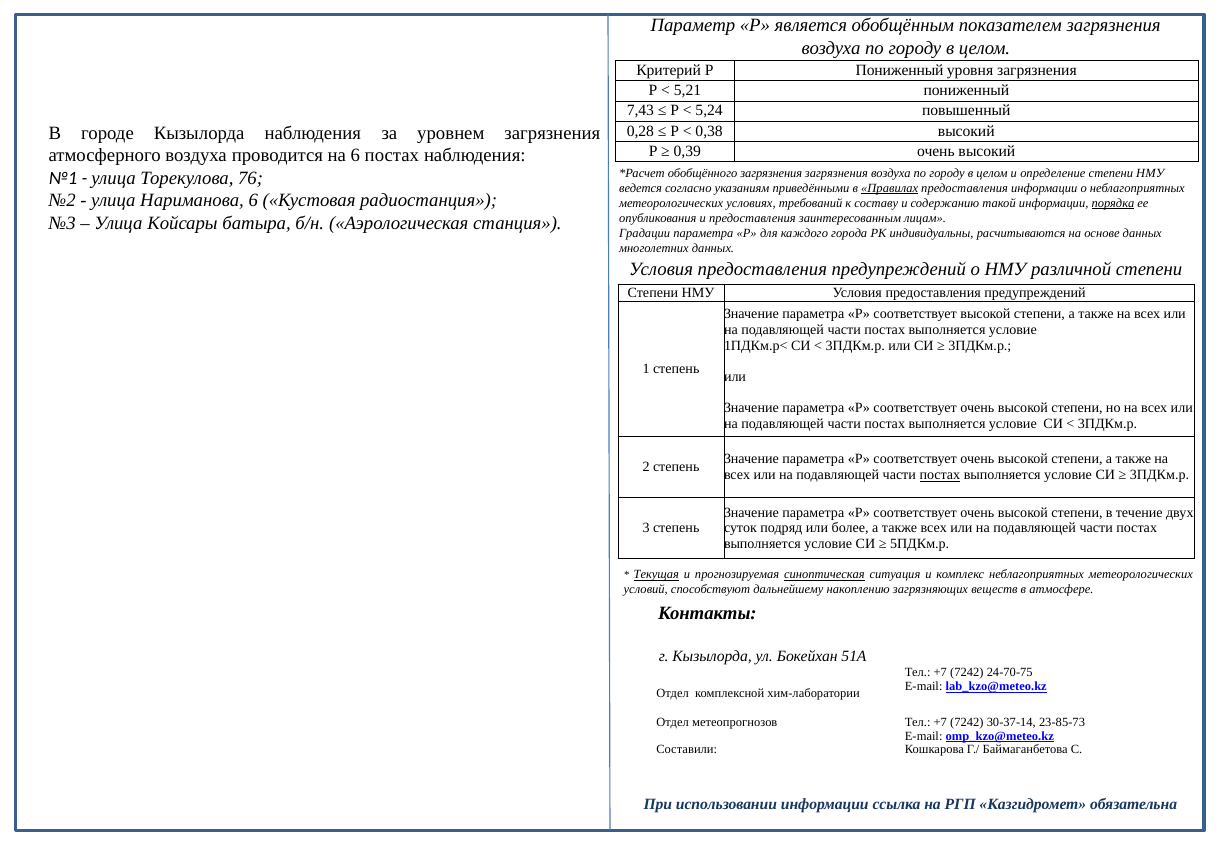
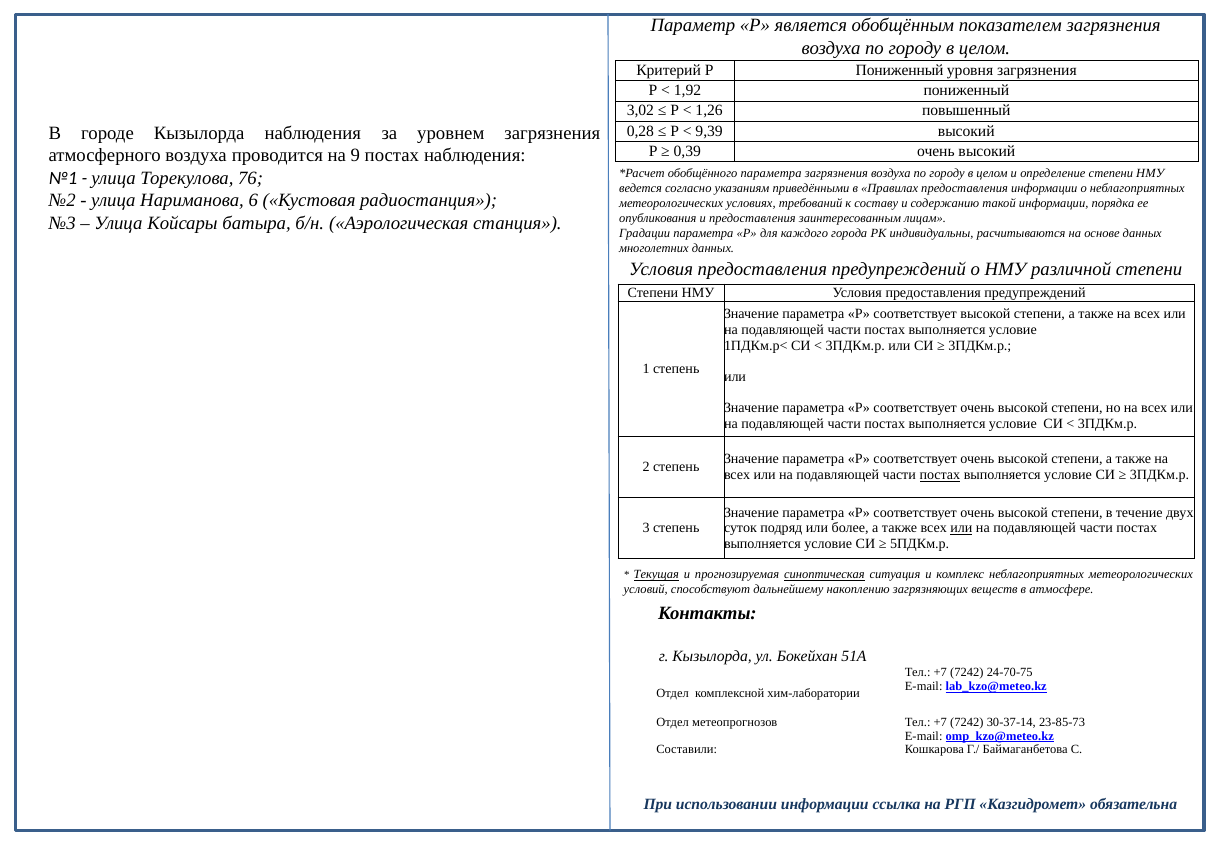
5,21: 5,21 -> 1,92
7,43: 7,43 -> 3,02
5,24: 5,24 -> 1,26
0,38: 0,38 -> 9,39
на 6: 6 -> 9
обобщённого загрязнения: загрязнения -> параметра
Правилах underline: present -> none
порядка underline: present -> none
или at (961, 528) underline: none -> present
